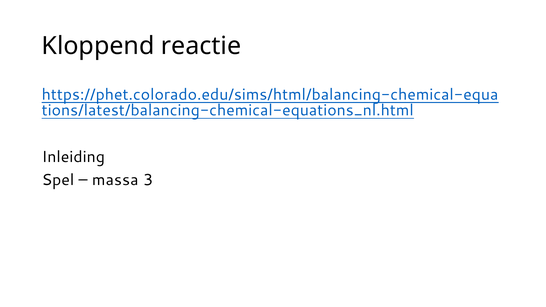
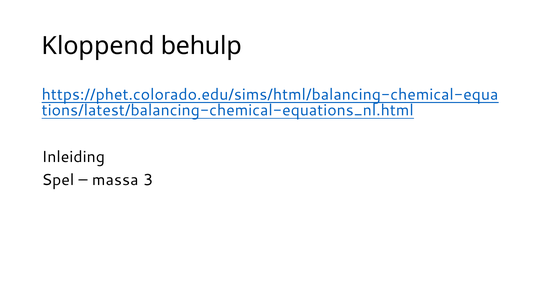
reactie: reactie -> behulp
